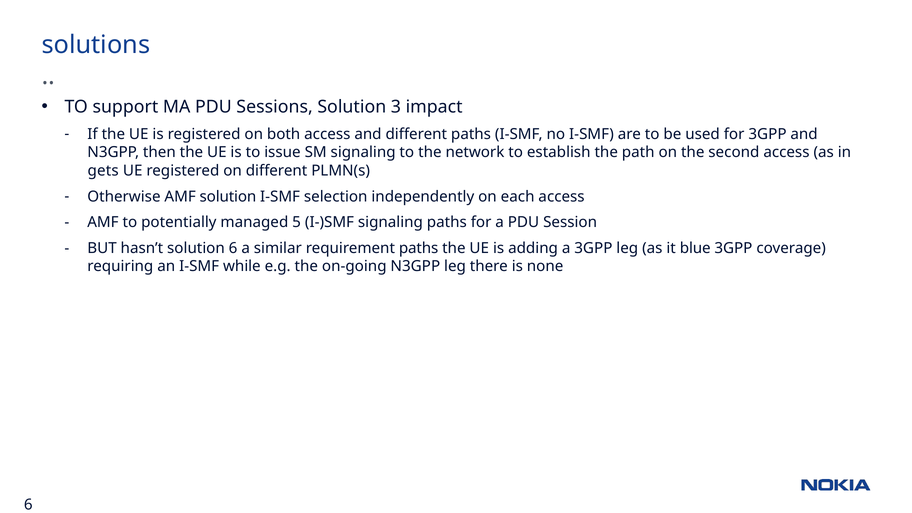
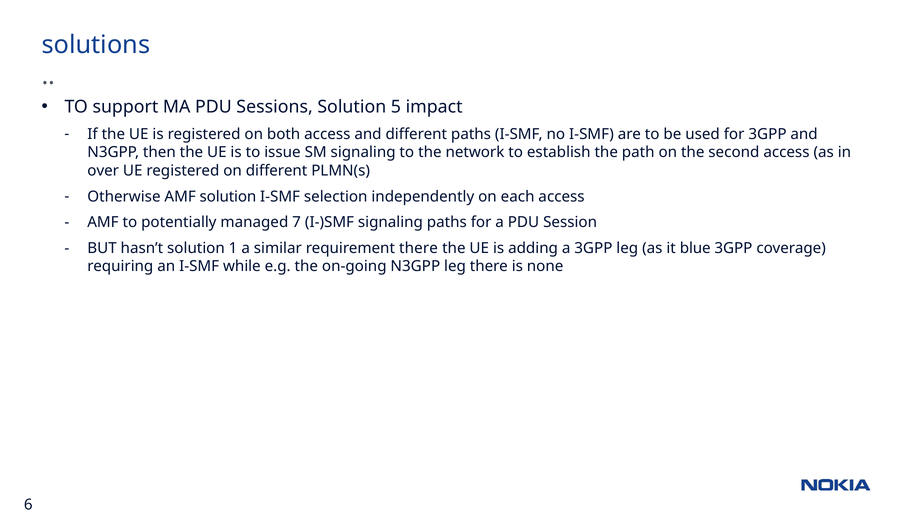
3: 3 -> 5
gets: gets -> over
5: 5 -> 7
solution 6: 6 -> 1
requirement paths: paths -> there
